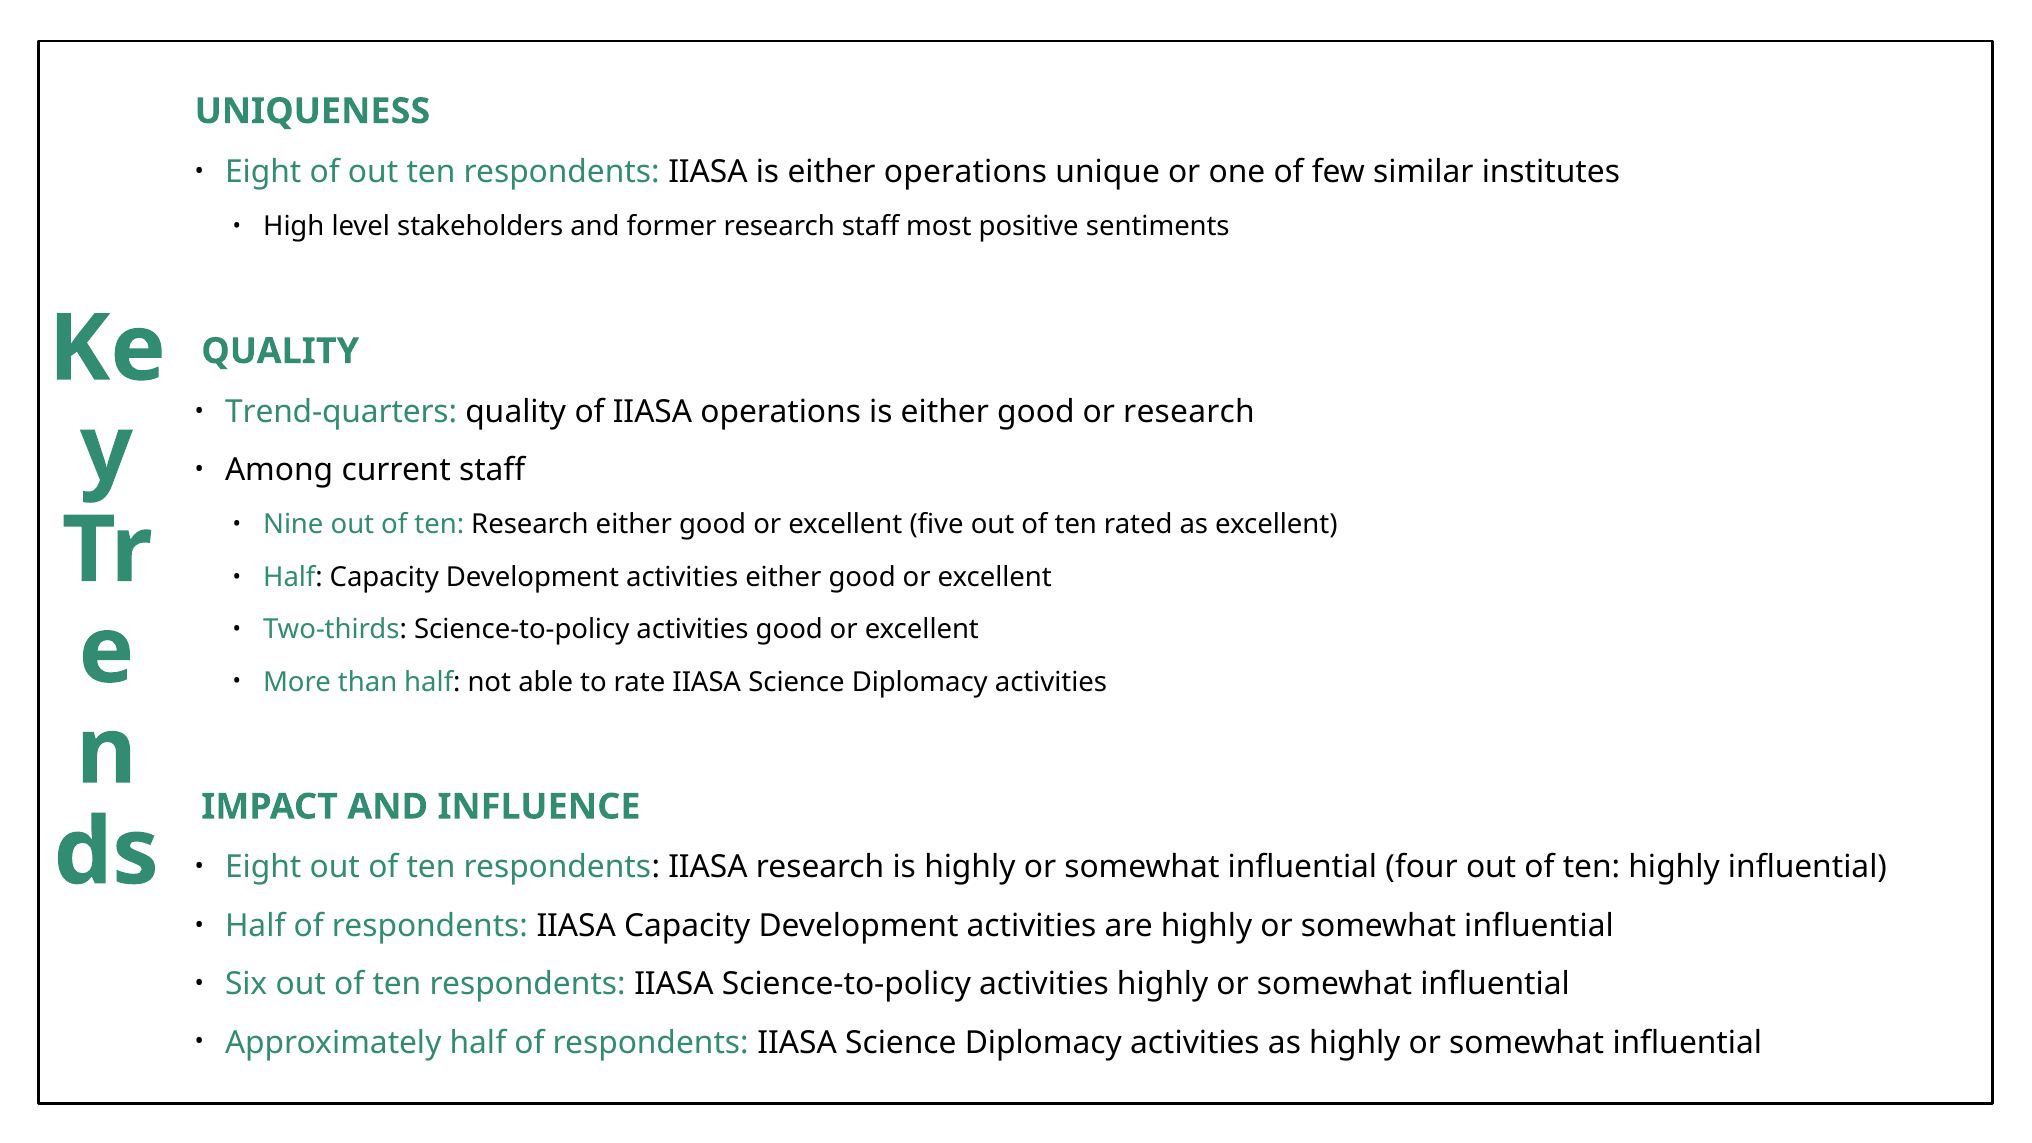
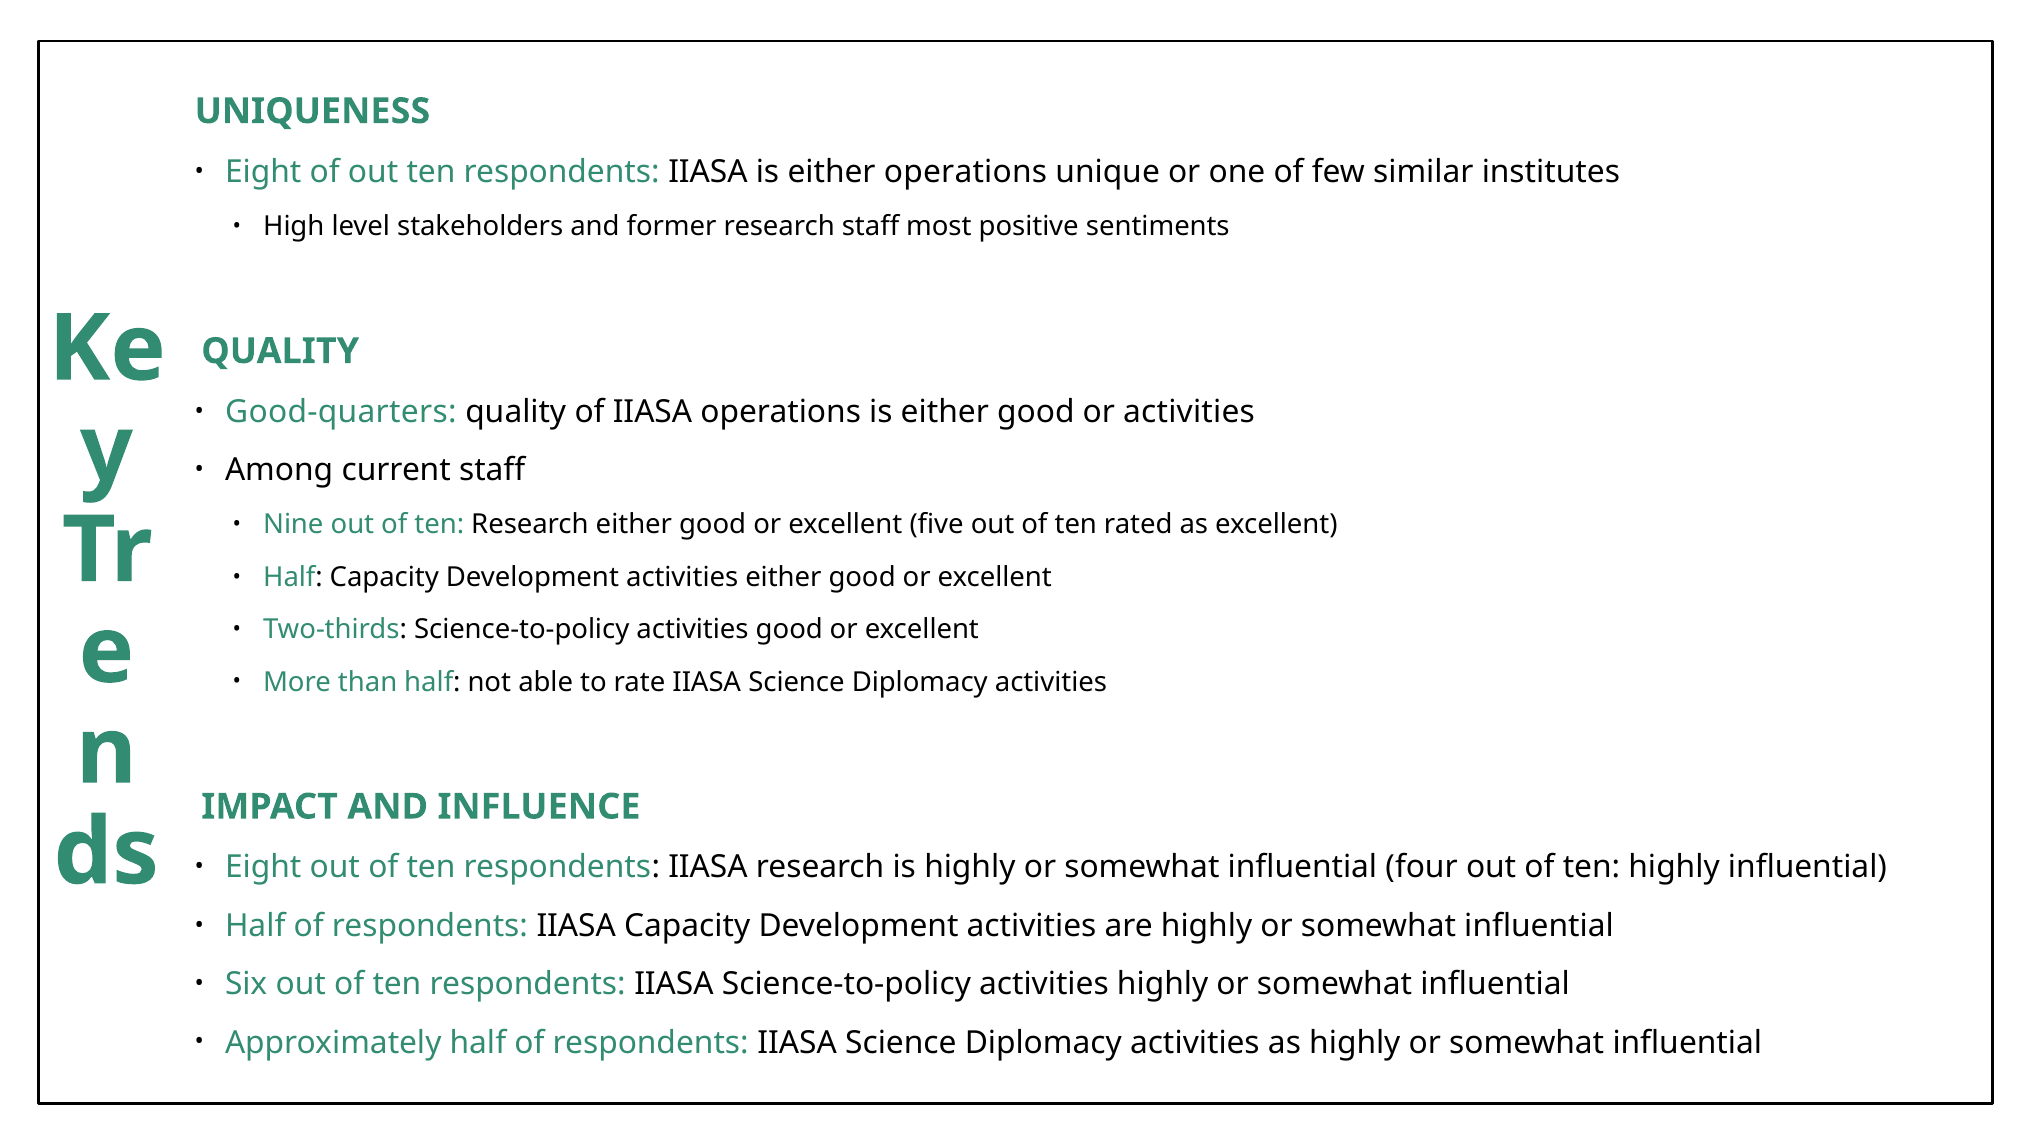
Trend-quarters: Trend-quarters -> Good-quarters
or research: research -> activities
